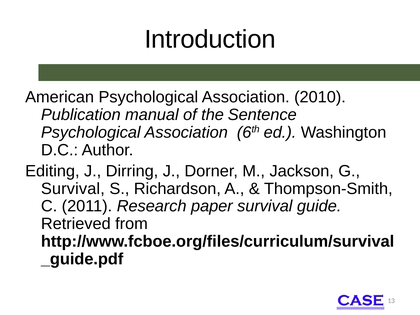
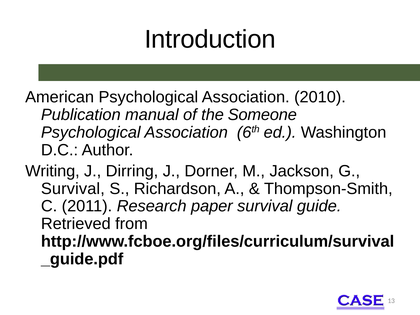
Sentence: Sentence -> Someone
Editing: Editing -> Writing
